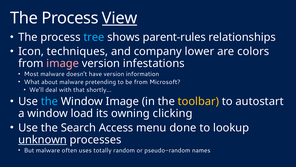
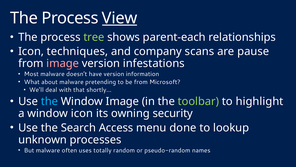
tree colour: light blue -> light green
parent-rules: parent-rules -> parent-each
lower: lower -> scans
colors: colors -> pause
toolbar colour: yellow -> light green
autostart: autostart -> highlight
window load: load -> icon
clicking: clicking -> security
unknown underline: present -> none
